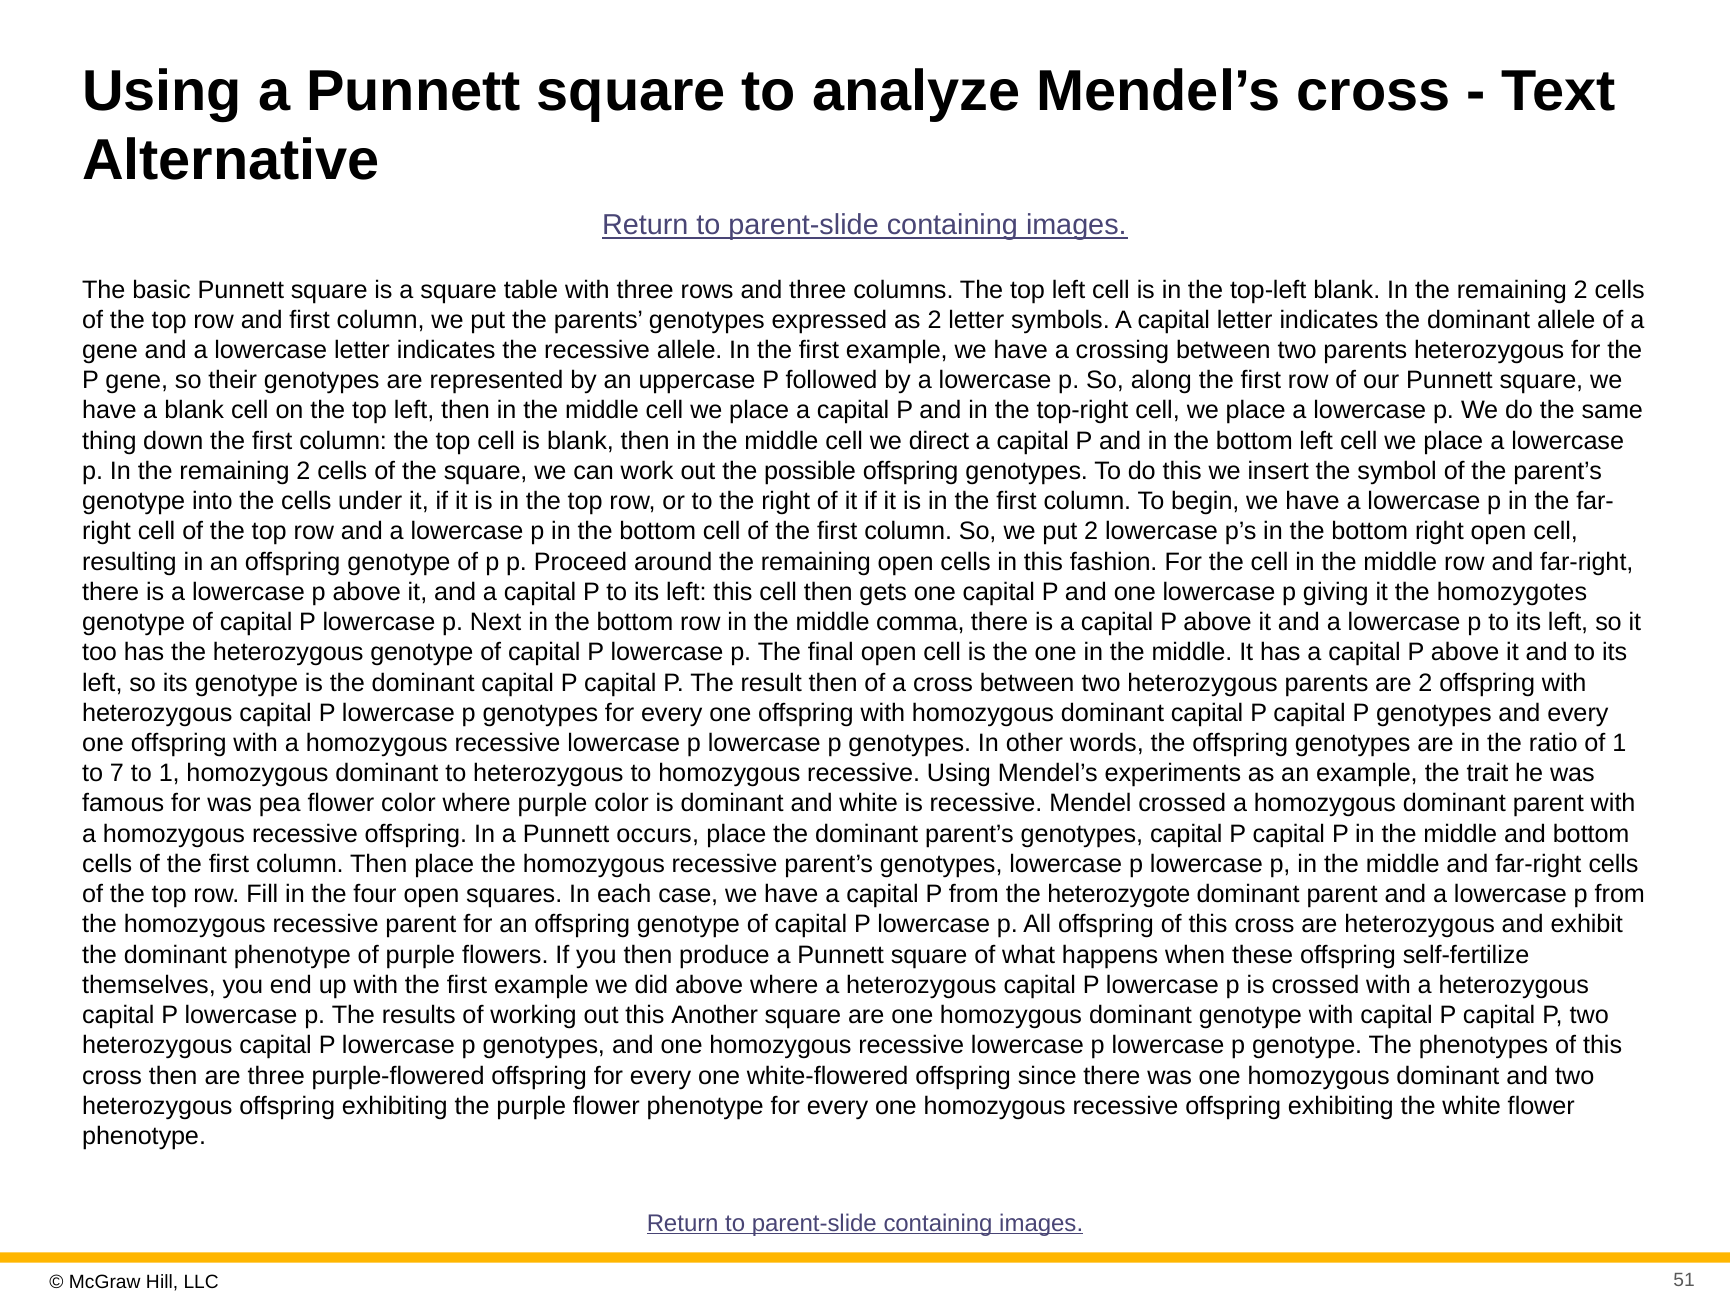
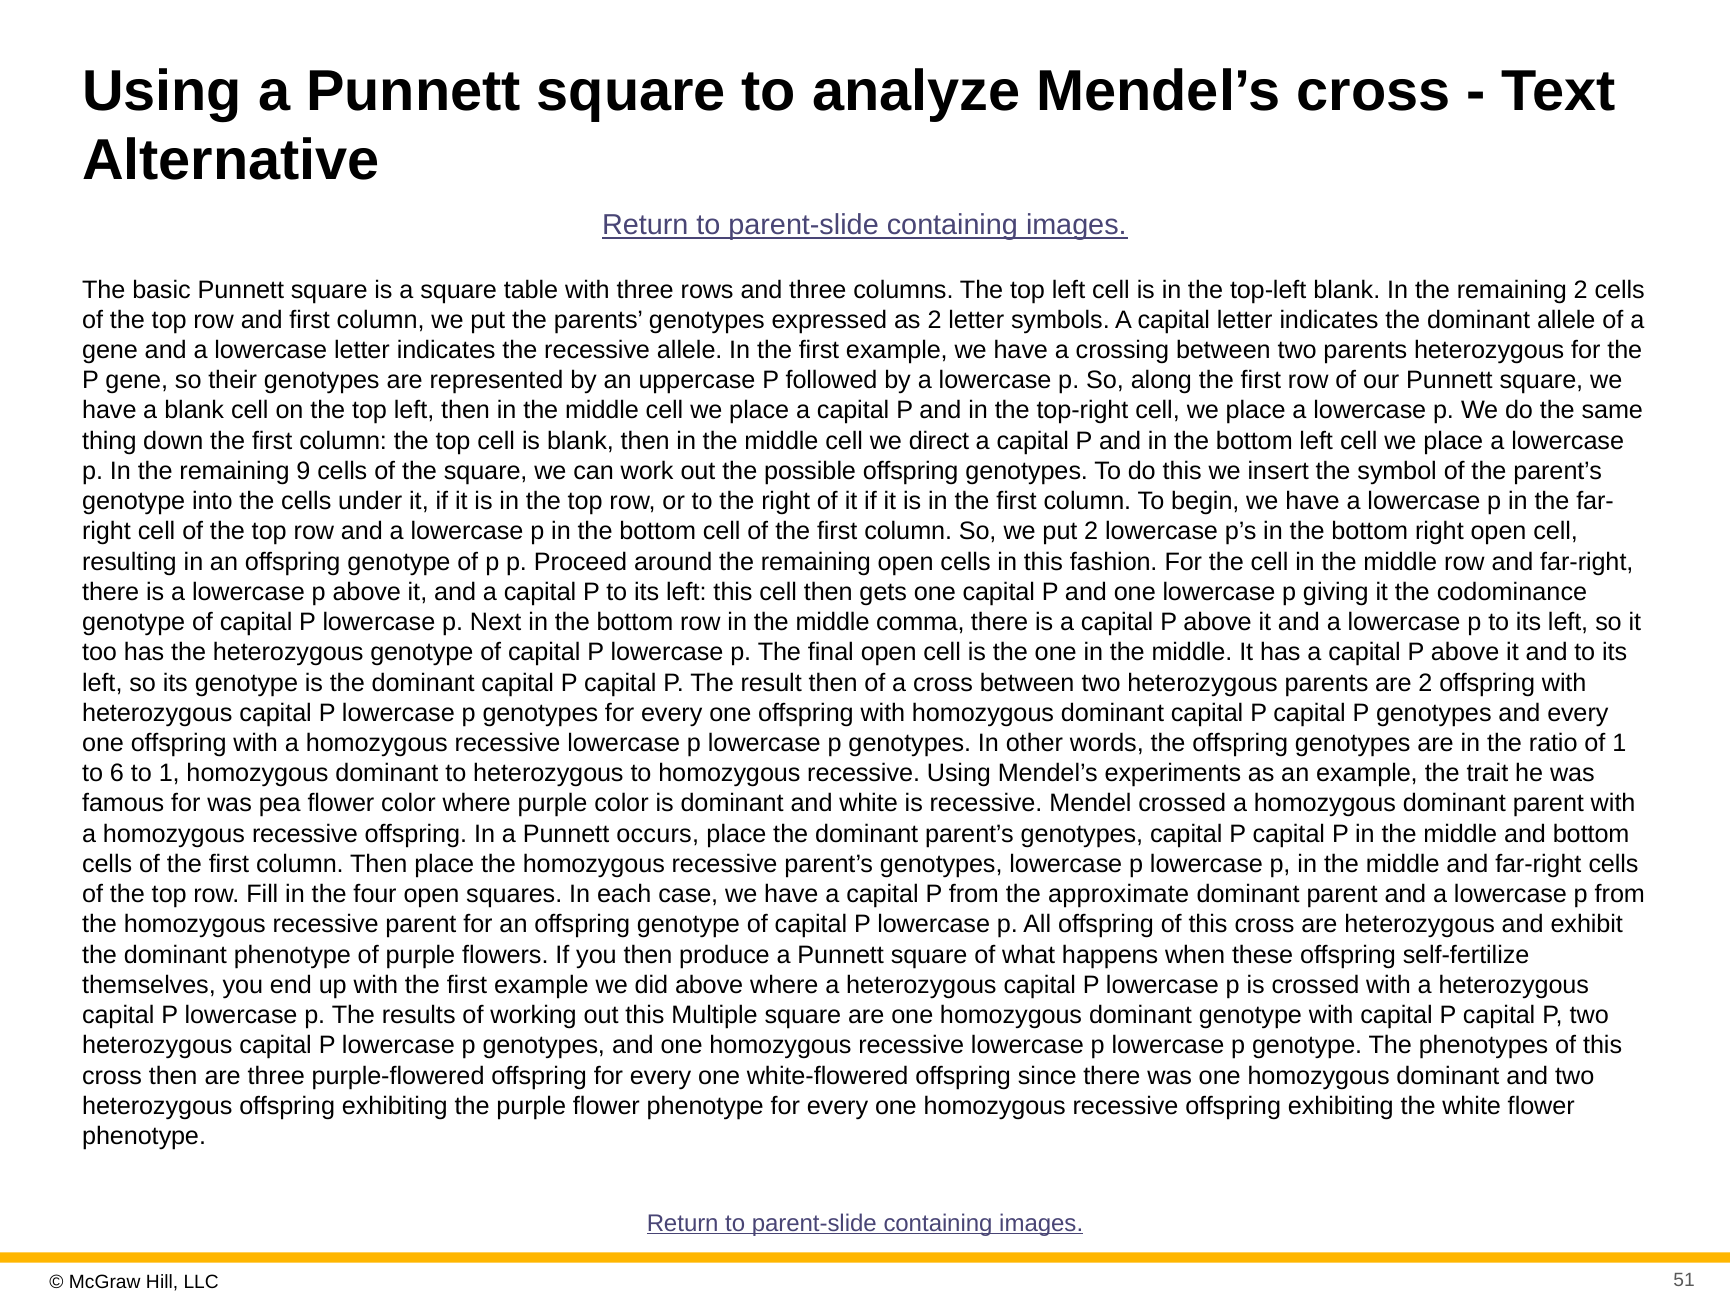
2 at (303, 471): 2 -> 9
homozygotes: homozygotes -> codominance
7: 7 -> 6
heterozygote: heterozygote -> approximate
Another: Another -> Multiple
